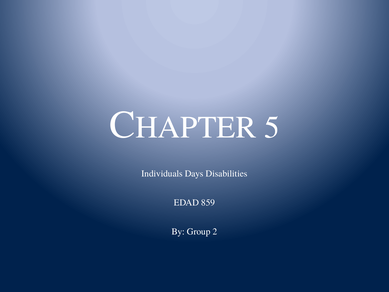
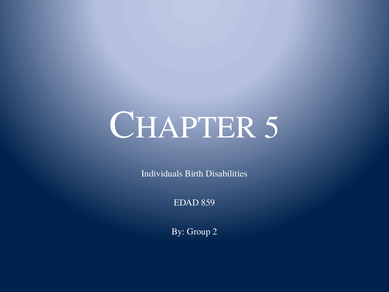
Days: Days -> Birth
